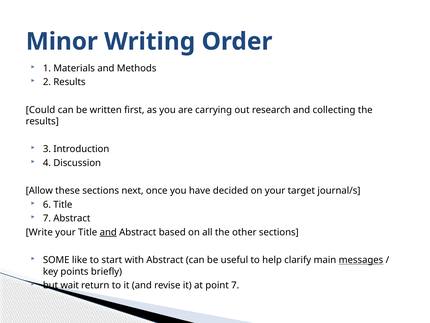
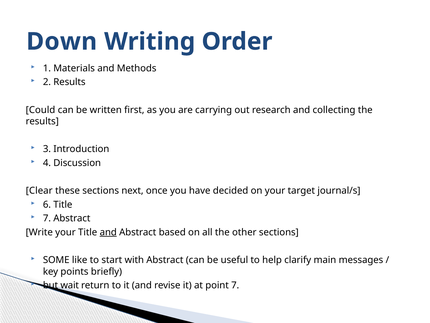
Minor: Minor -> Down
Allow: Allow -> Clear
messages underline: present -> none
